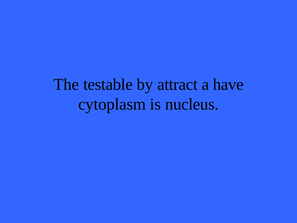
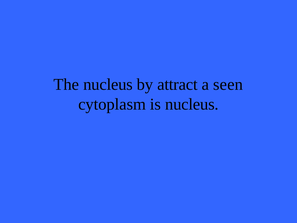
The testable: testable -> nucleus
have: have -> seen
